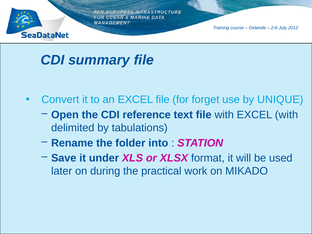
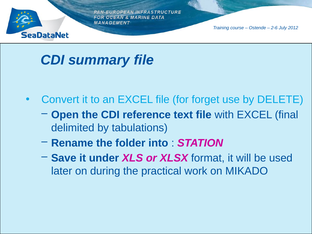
UNIQUE: UNIQUE -> DELETE
EXCEL with: with -> final
